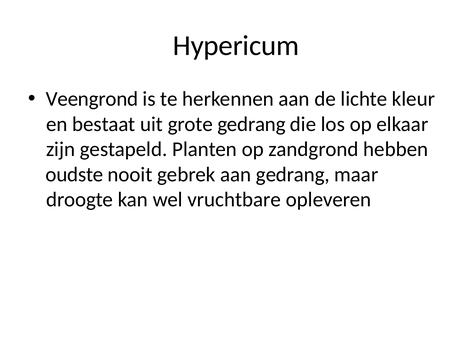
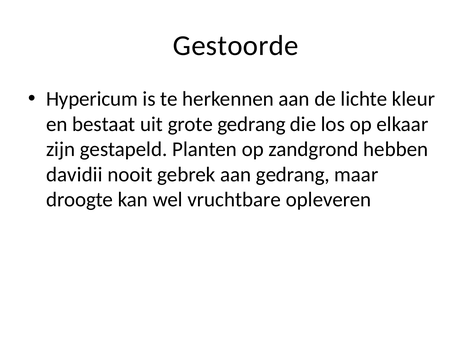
Hypericum: Hypericum -> Gestoorde
Veengrond: Veengrond -> Hypericum
oudste: oudste -> davidii
